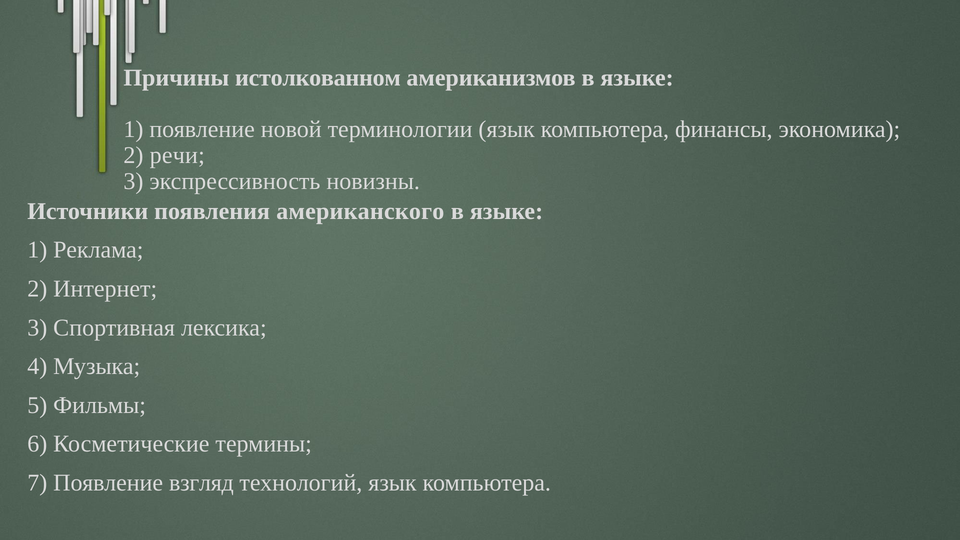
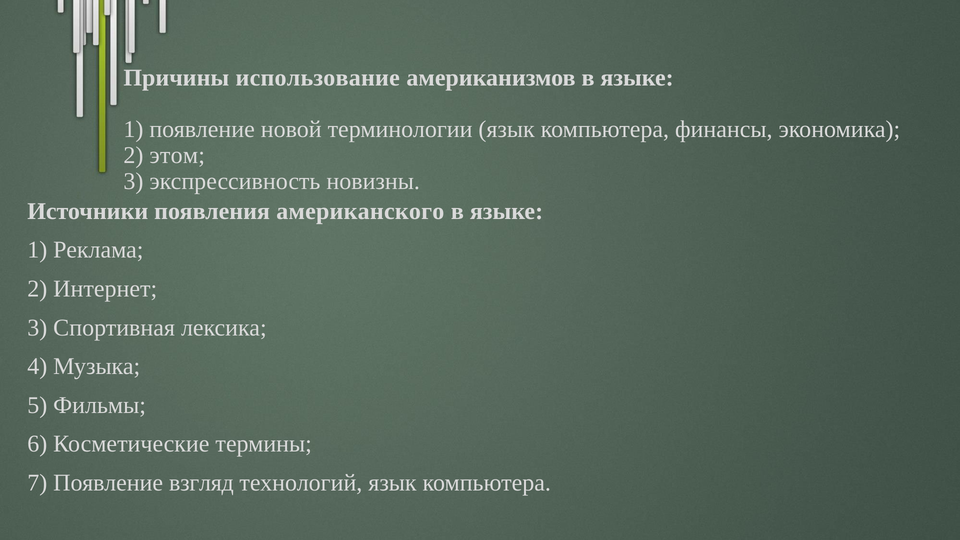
истолкованном: истолкованном -> использование
речи: речи -> этом
